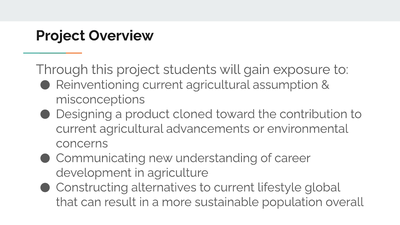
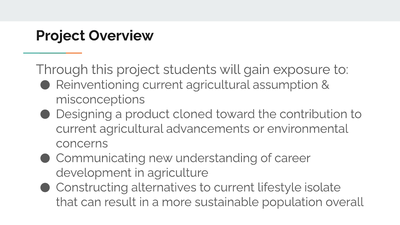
global: global -> isolate
